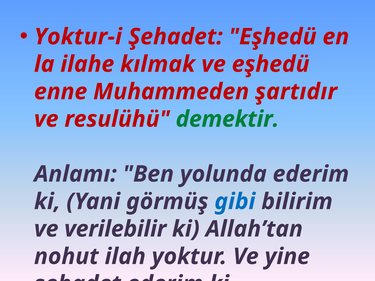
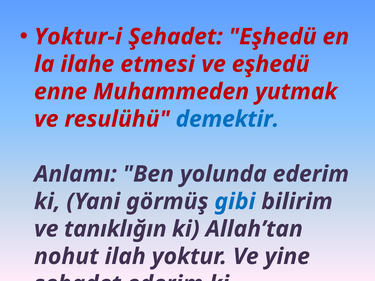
kılmak: kılmak -> etmesi
şartıdır: şartıdır -> yutmak
demektir colour: green -> blue
verilebilir: verilebilir -> tanıklığın
